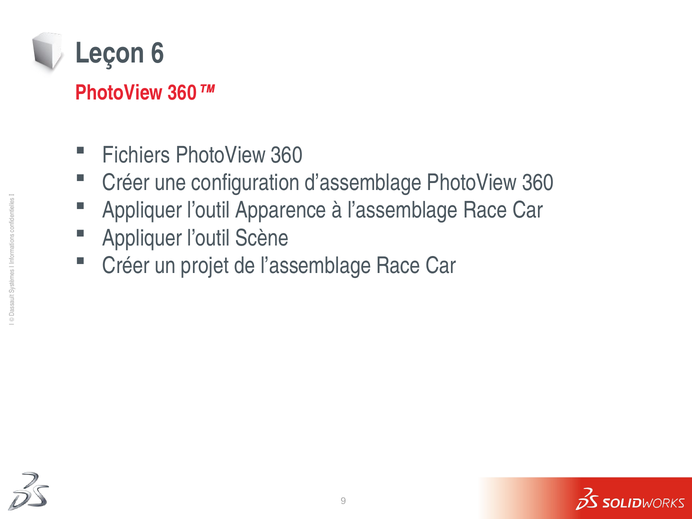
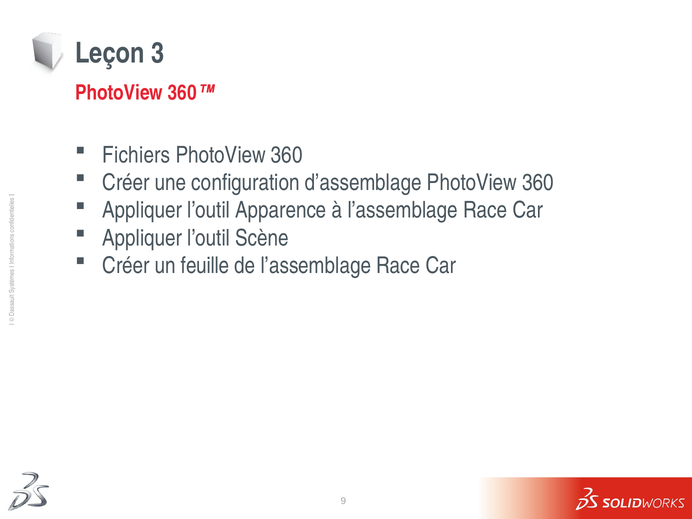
6: 6 -> 3
projet: projet -> feuille
